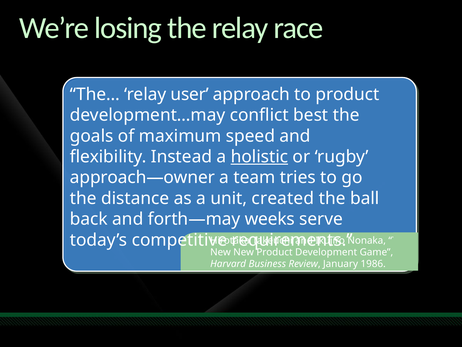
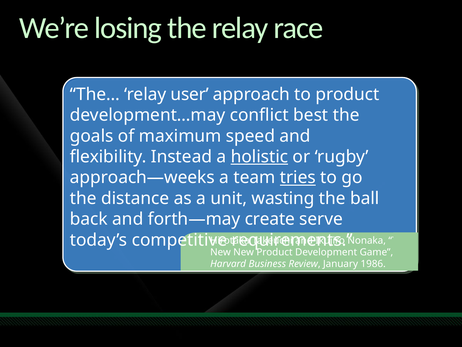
approach—owner: approach—owner -> approach—weeks
tries underline: none -> present
created: created -> wasting
weeks: weeks -> create
